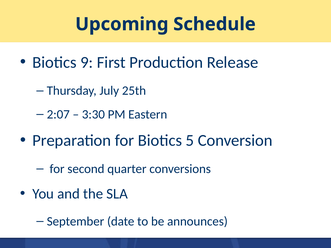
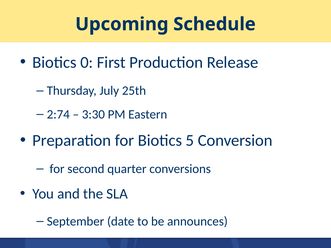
9: 9 -> 0
2:07: 2:07 -> 2:74
